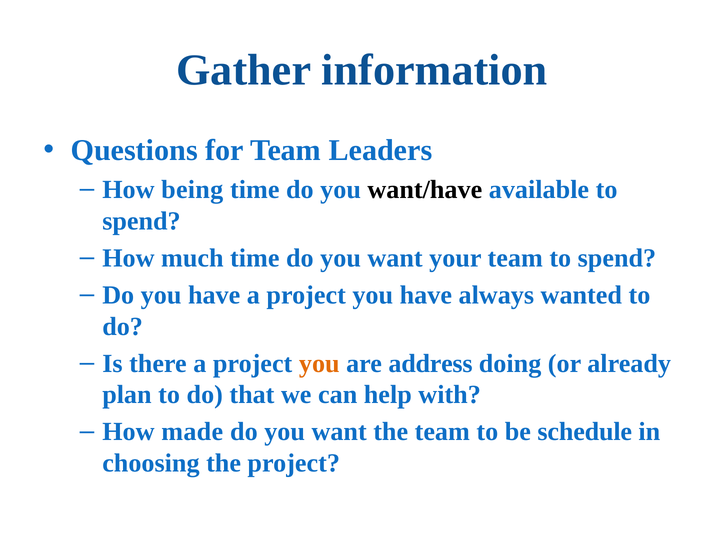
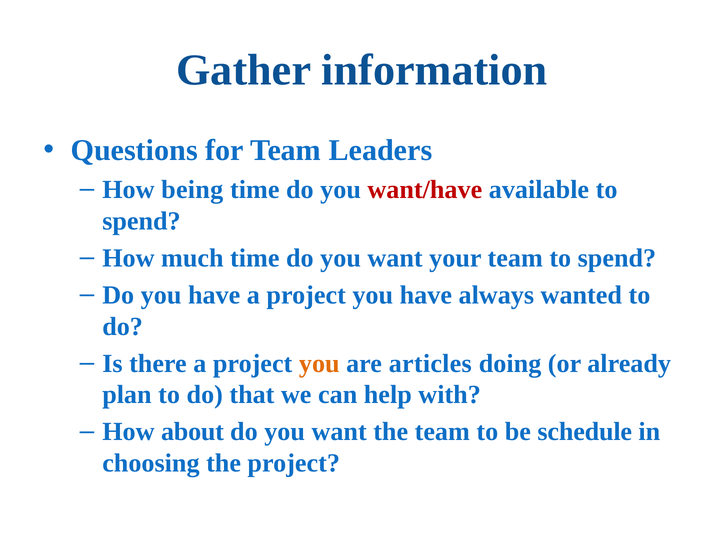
want/have colour: black -> red
address: address -> articles
made: made -> about
